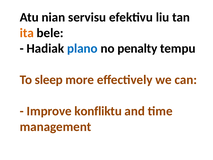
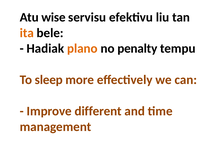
nian: nian -> wise
plano colour: blue -> orange
konfliktu: konfliktu -> different
